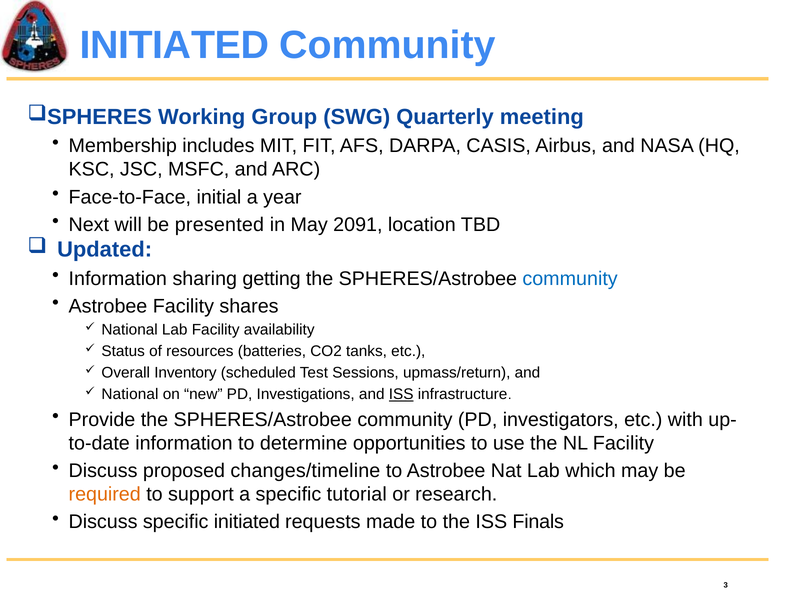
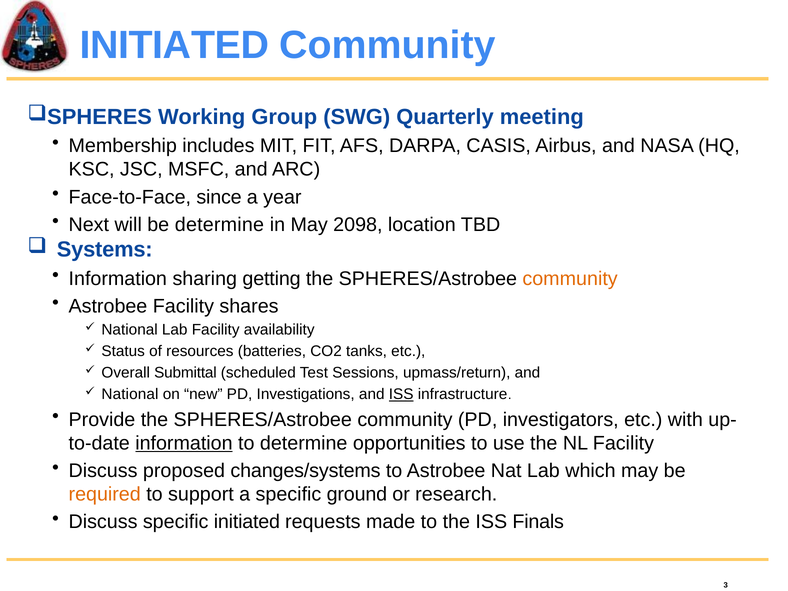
initial: initial -> since
be presented: presented -> determine
2091: 2091 -> 2098
Updated: Updated -> Systems
community at (570, 279) colour: blue -> orange
Inventory: Inventory -> Submittal
information at (184, 443) underline: none -> present
changes/timeline: changes/timeline -> changes/systems
tutorial: tutorial -> ground
